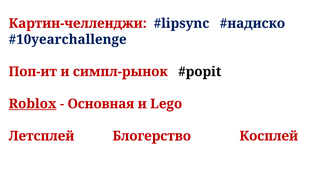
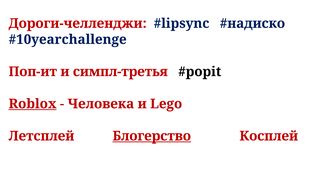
Картин-челленджи: Картин-челленджи -> Дороги-челленджи
симпл-рынок: симпл-рынок -> симпл-третья
Основная: Основная -> Человека
Блогерство underline: none -> present
